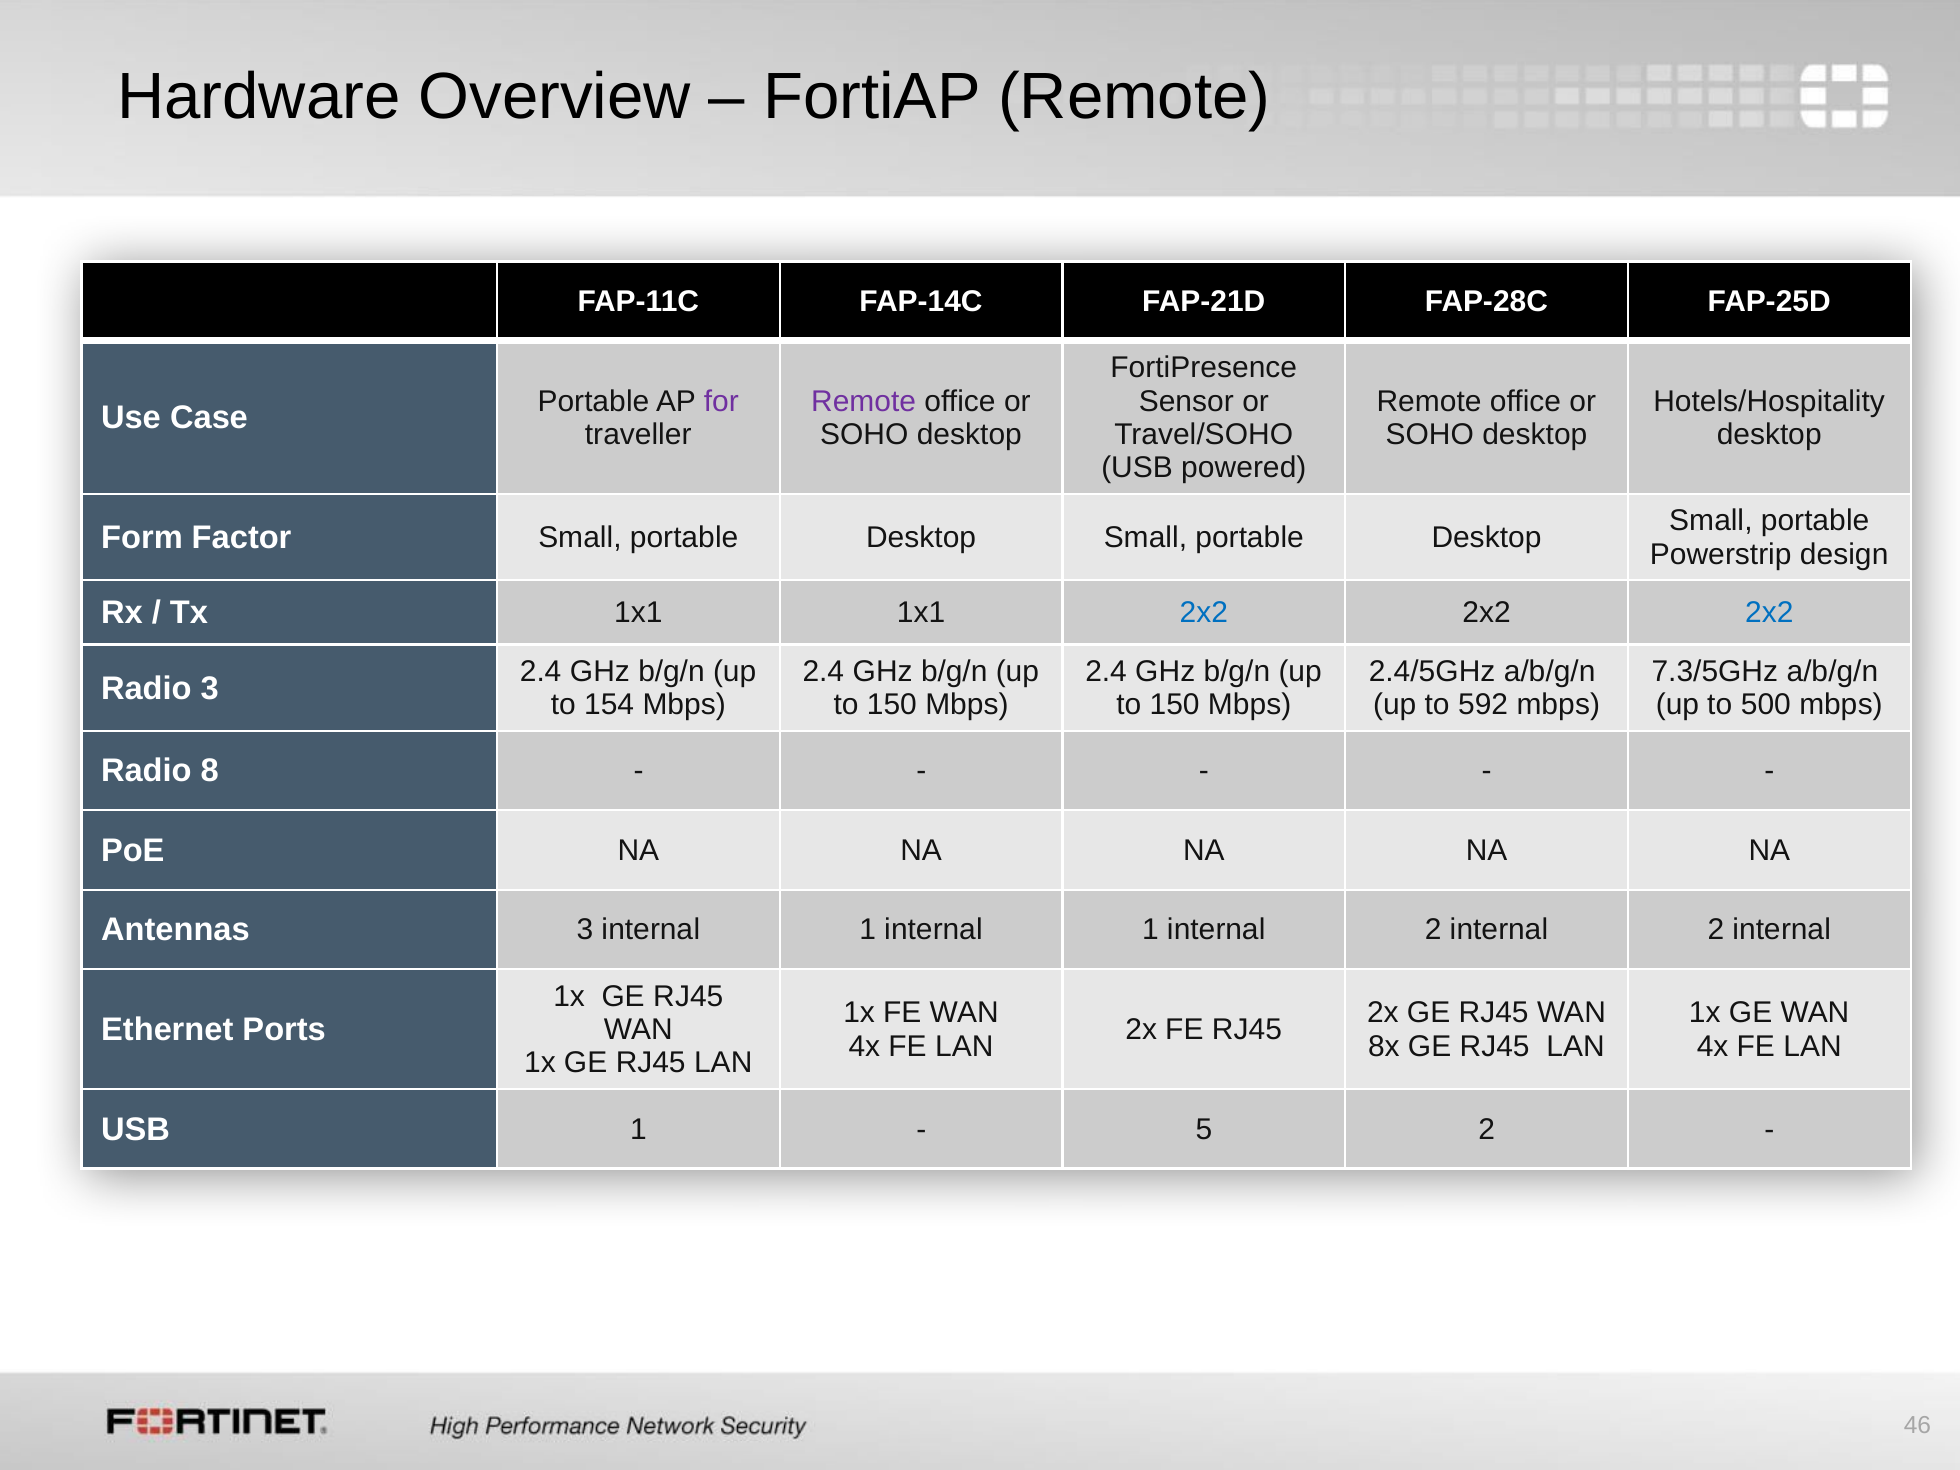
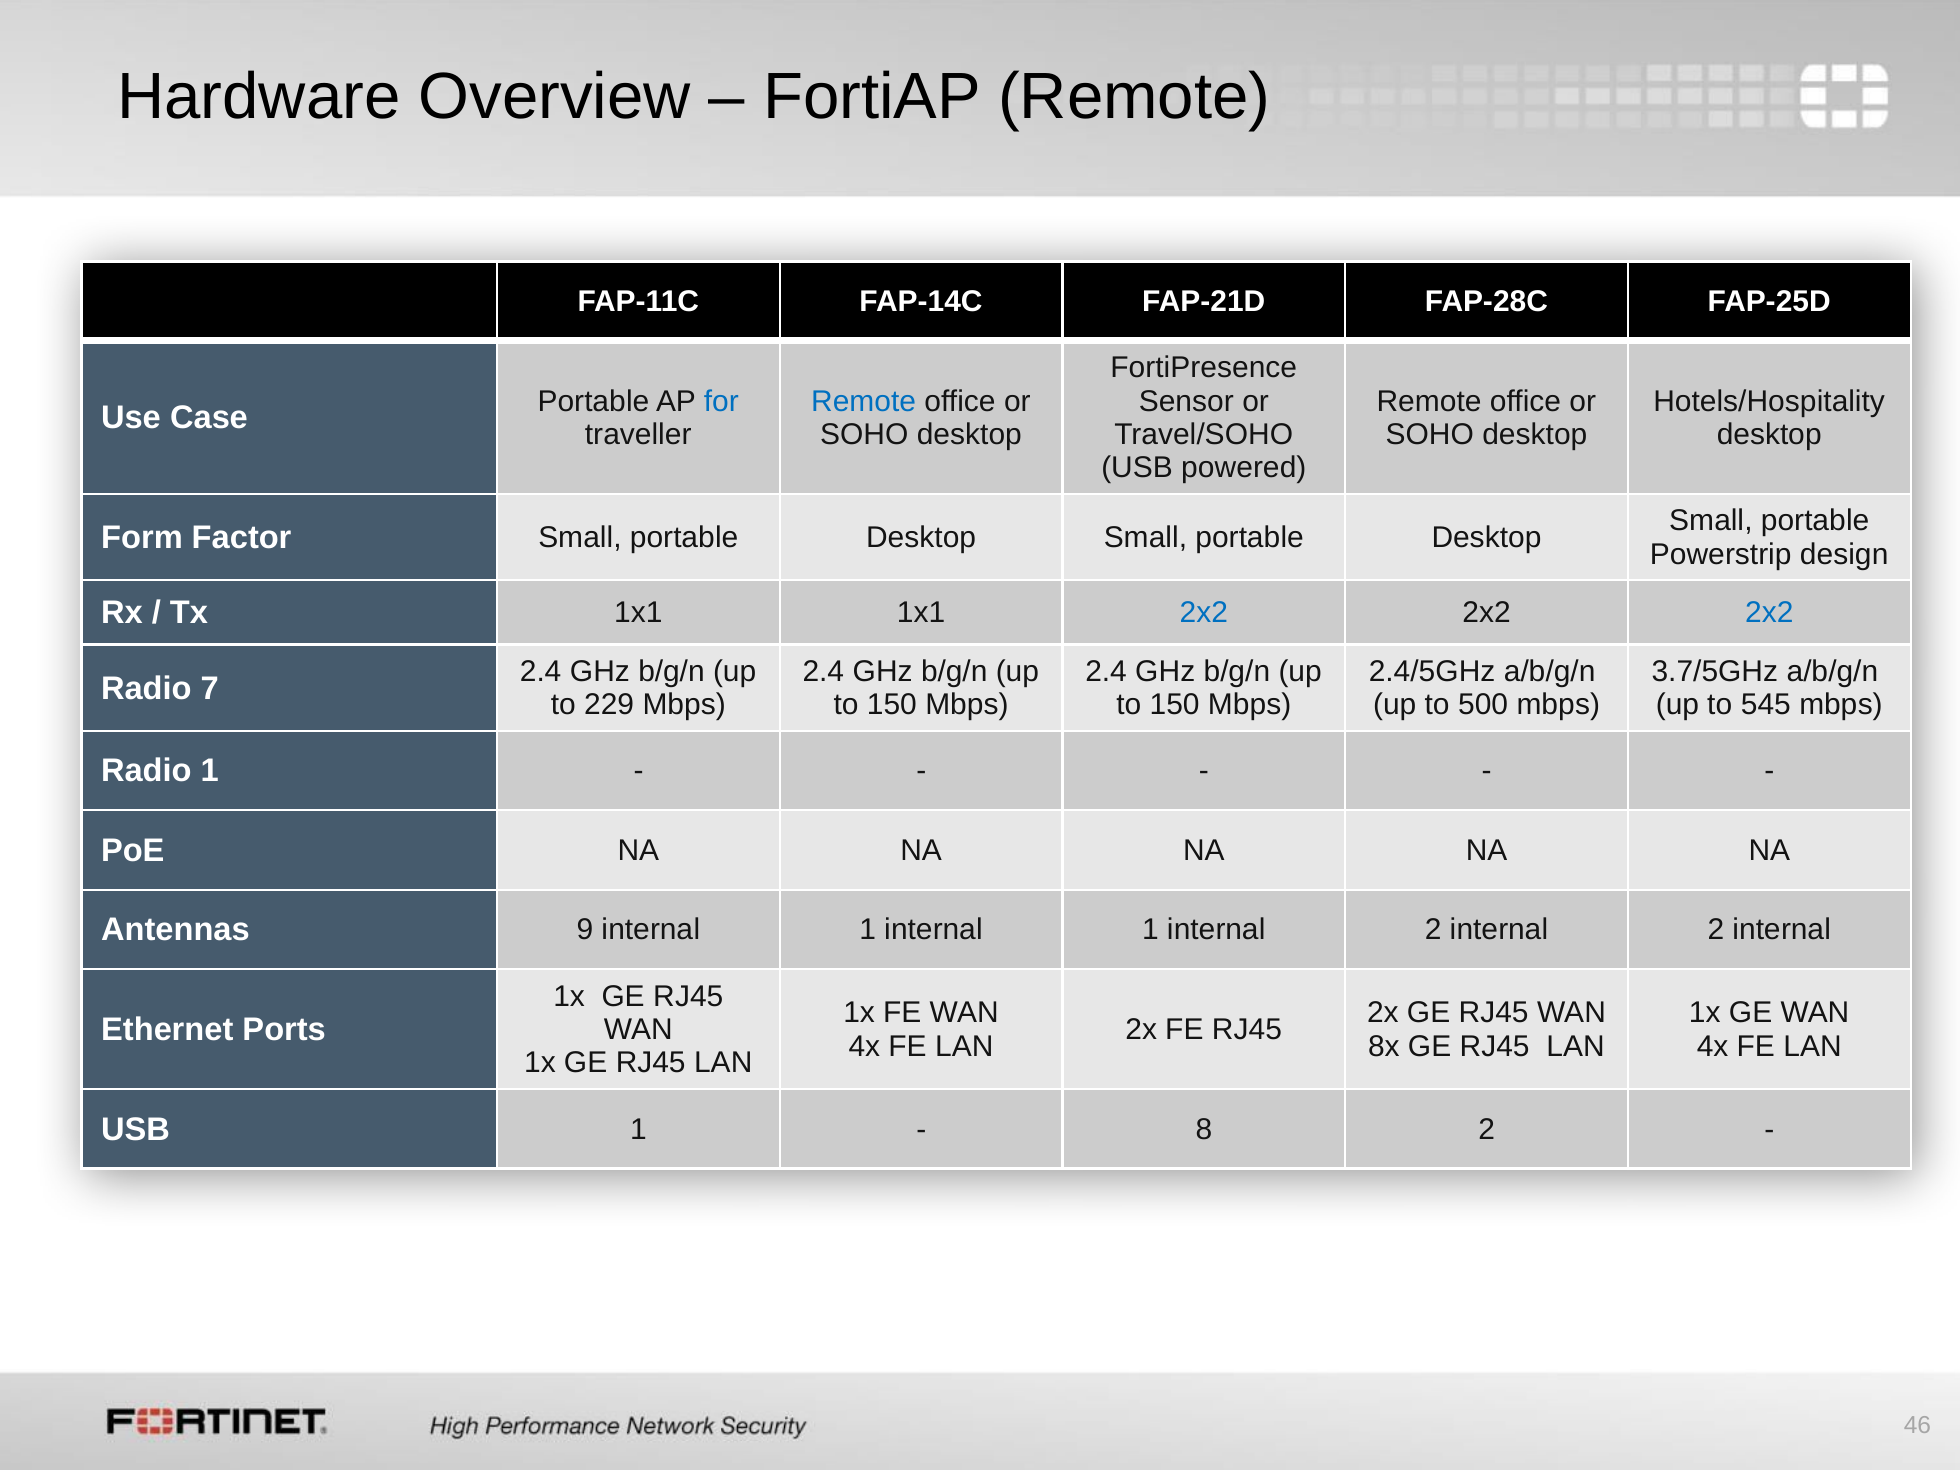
for colour: purple -> blue
Remote at (864, 401) colour: purple -> blue
7.3/5GHz: 7.3/5GHz -> 3.7/5GHz
Radio 3: 3 -> 7
154: 154 -> 229
592: 592 -> 500
500: 500 -> 545
Radio 8: 8 -> 1
Antennas 3: 3 -> 9
5: 5 -> 8
